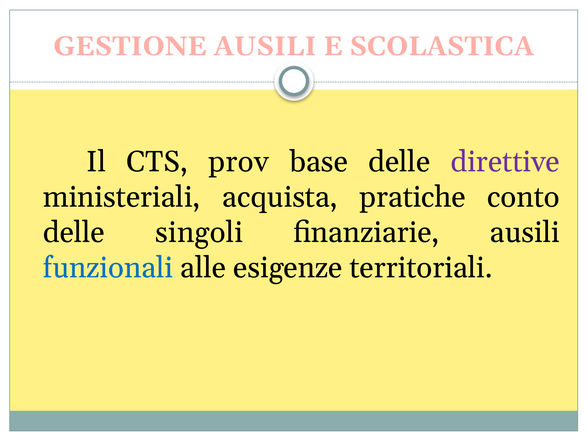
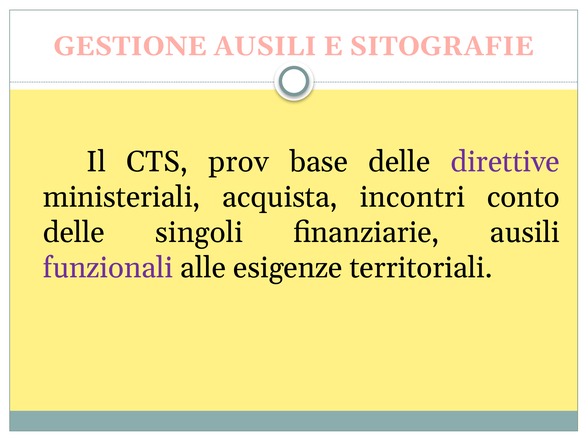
SCOLASTICA: SCOLASTICA -> SITOGRAFIE
pratiche: pratiche -> incontri
funzionali colour: blue -> purple
